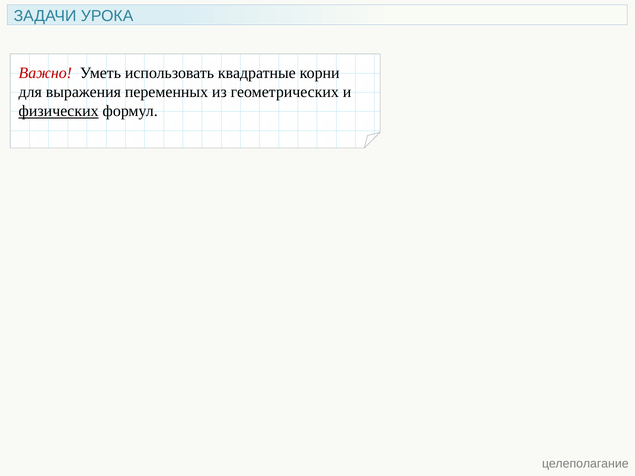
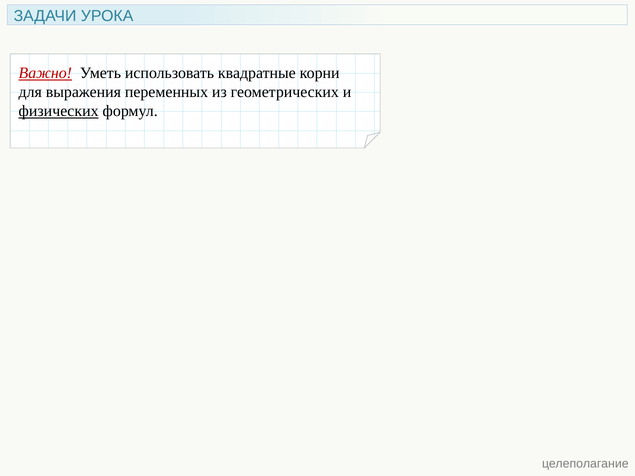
Важно underline: none -> present
